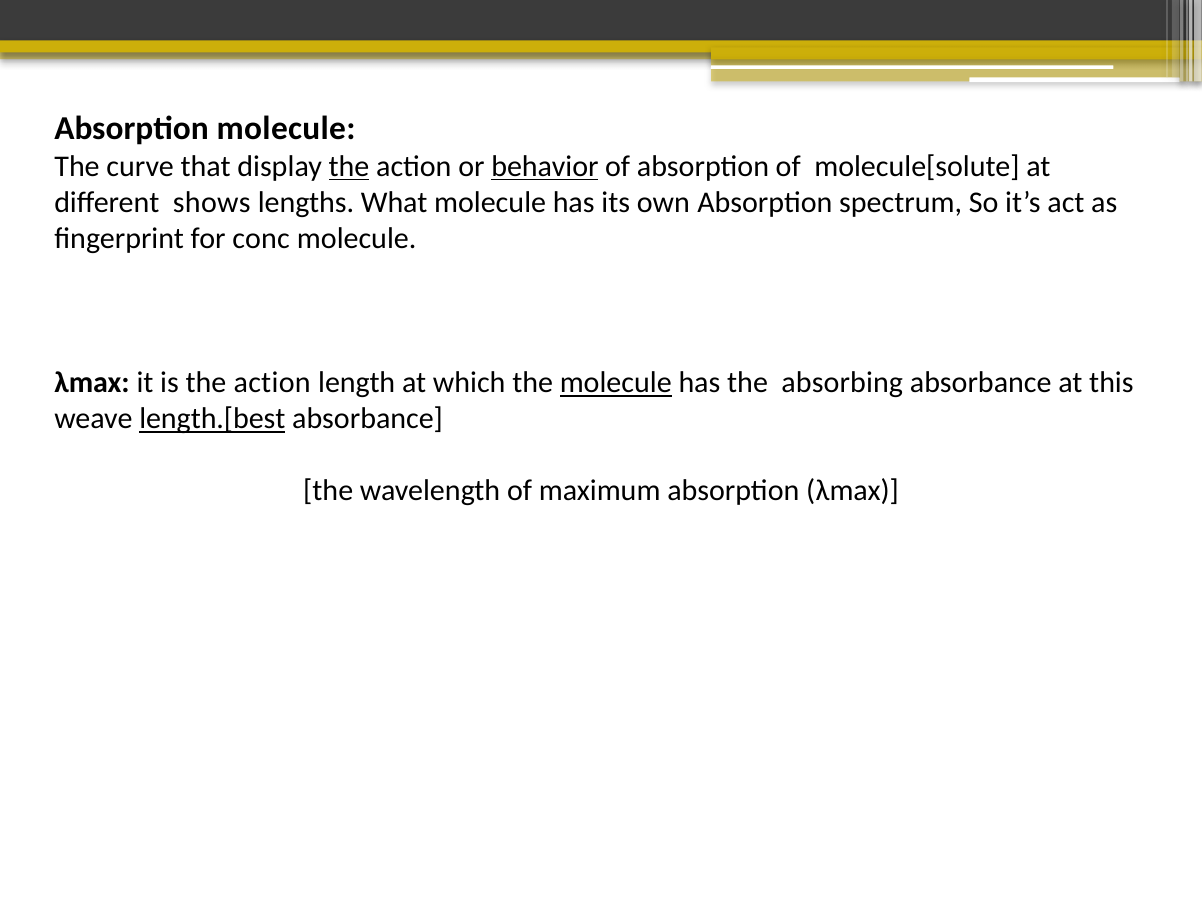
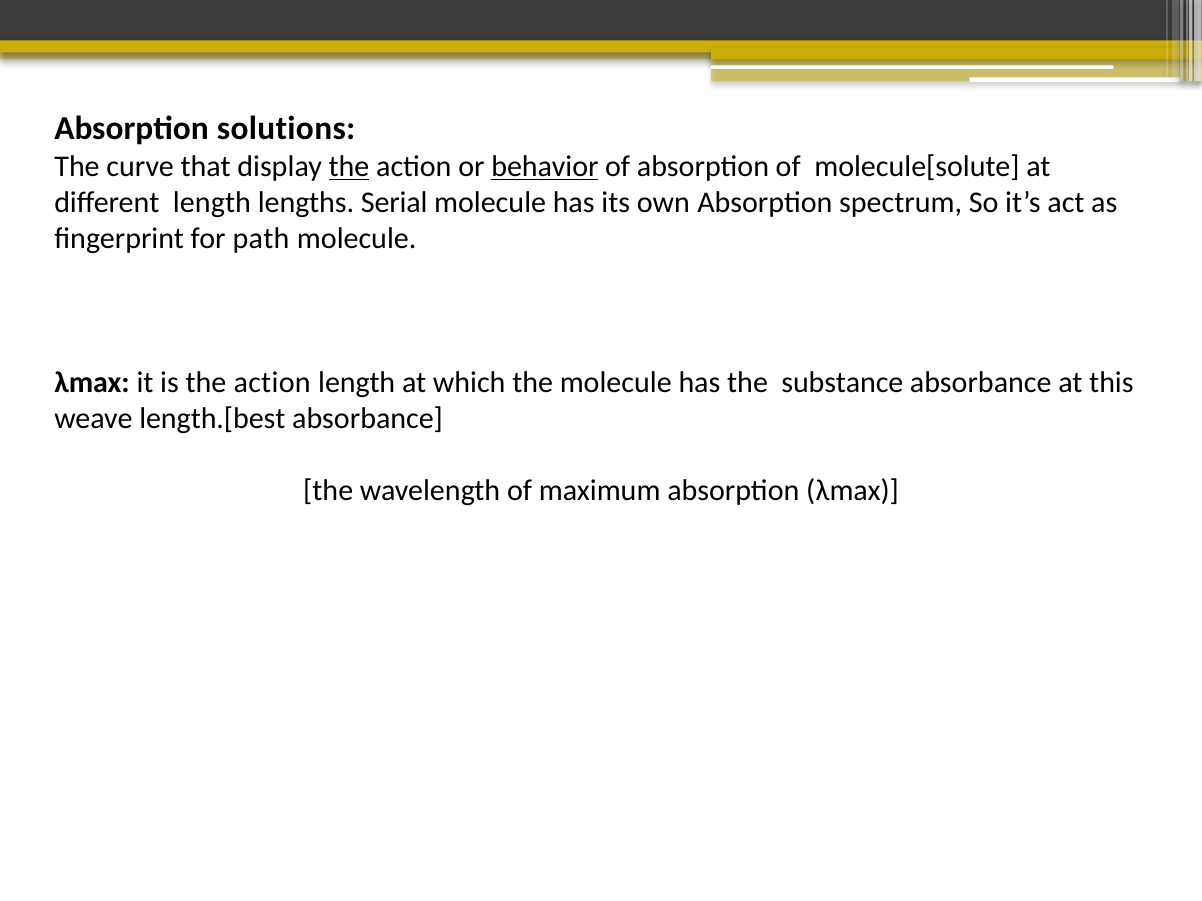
Absorption molecule: molecule -> solutions
different shows: shows -> length
What: What -> Serial
conc: conc -> path
molecule at (616, 383) underline: present -> none
absorbing: absorbing -> substance
length.[best underline: present -> none
